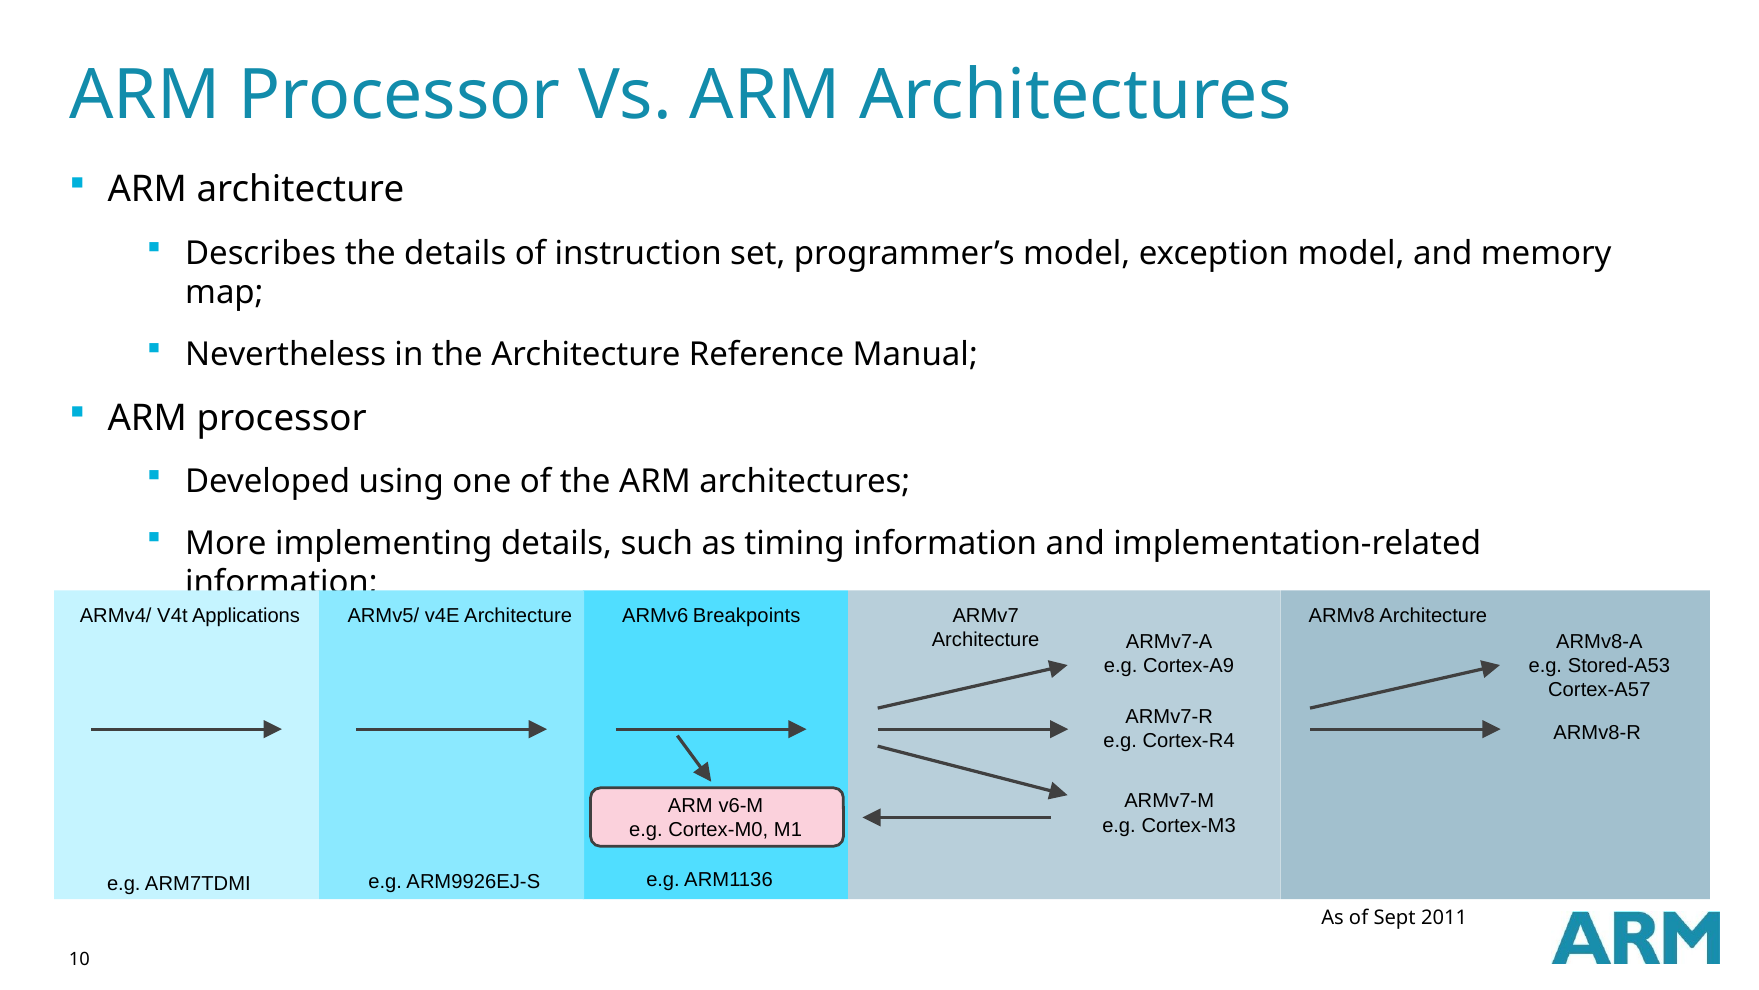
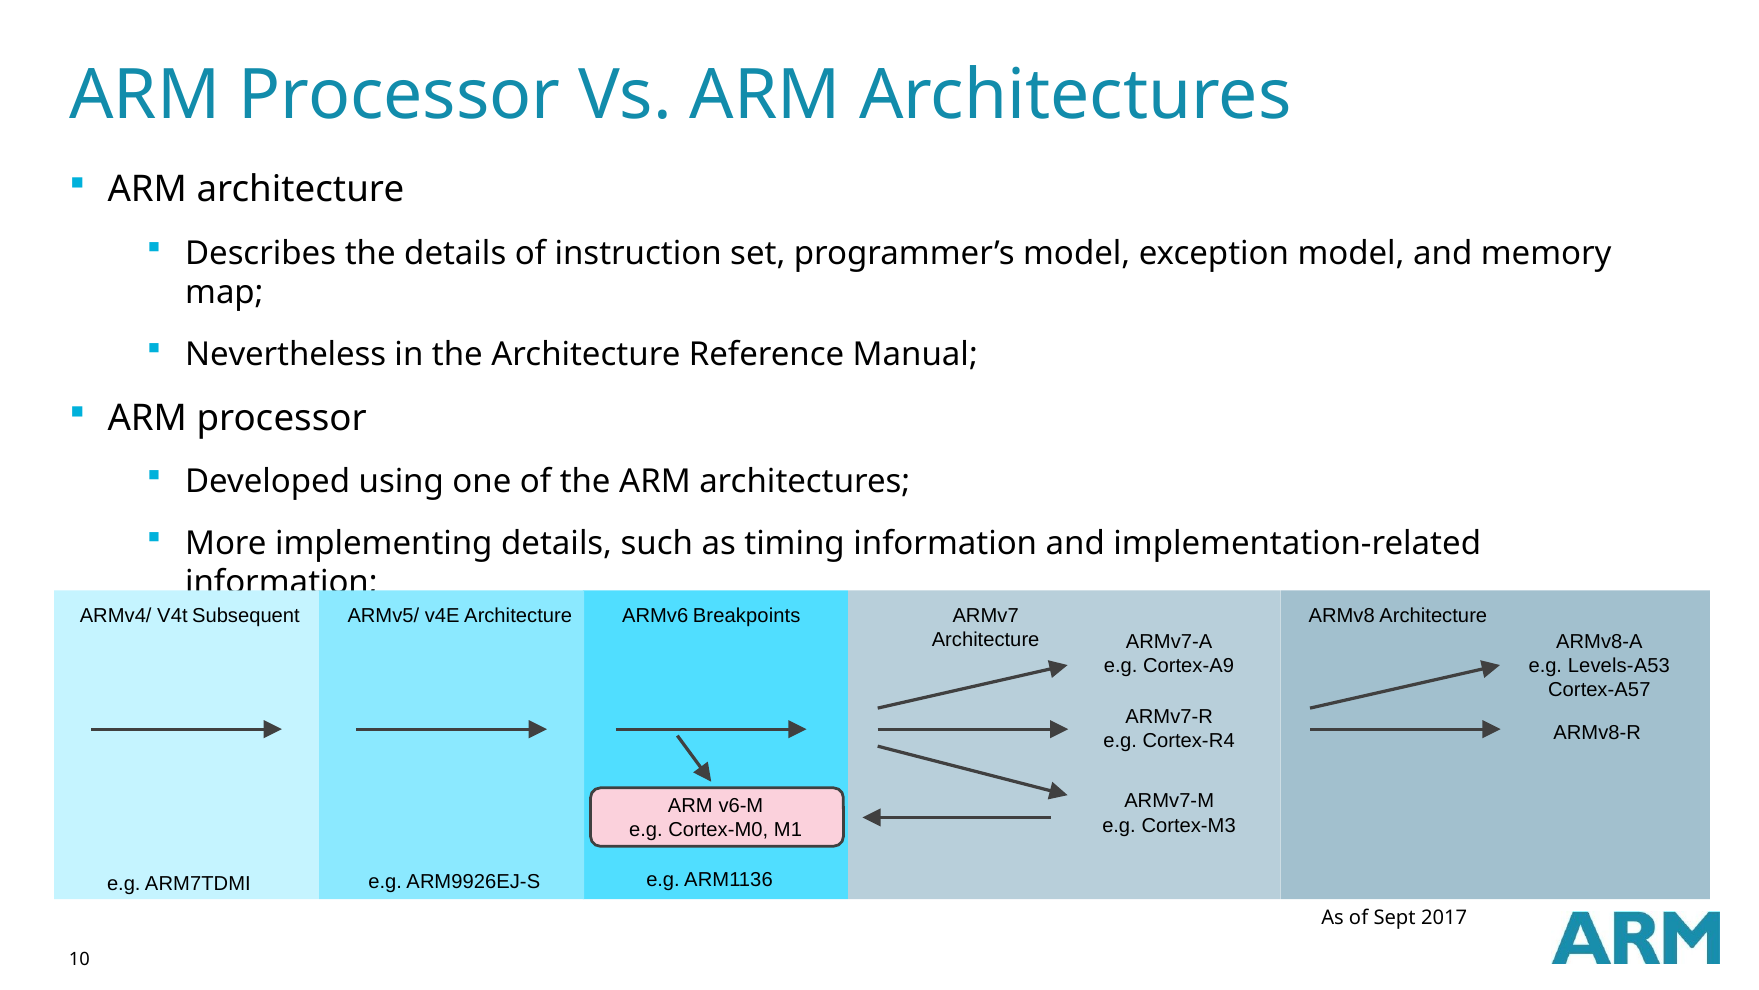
Applications: Applications -> Subsequent
Stored-A53: Stored-A53 -> Levels-A53
2011: 2011 -> 2017
